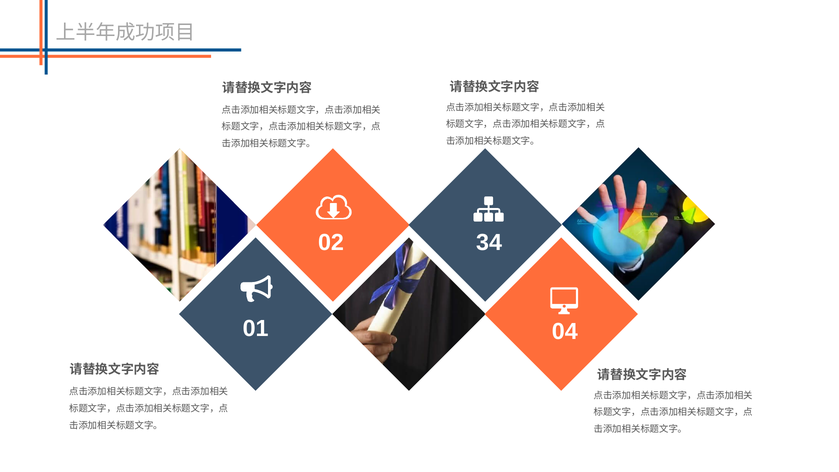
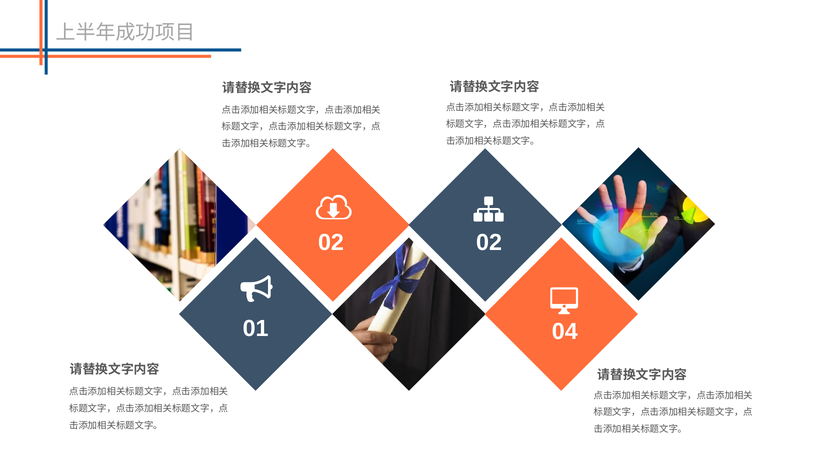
02 34: 34 -> 02
